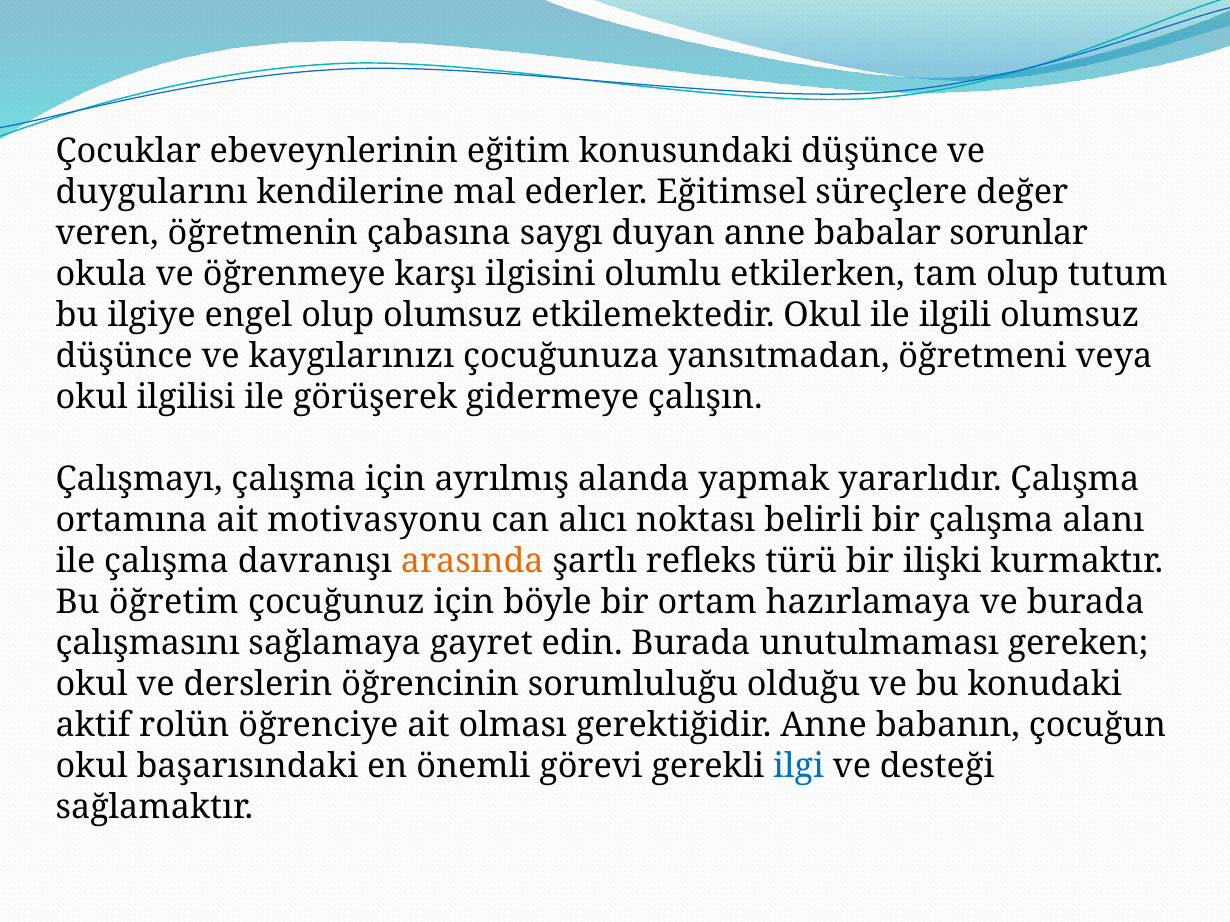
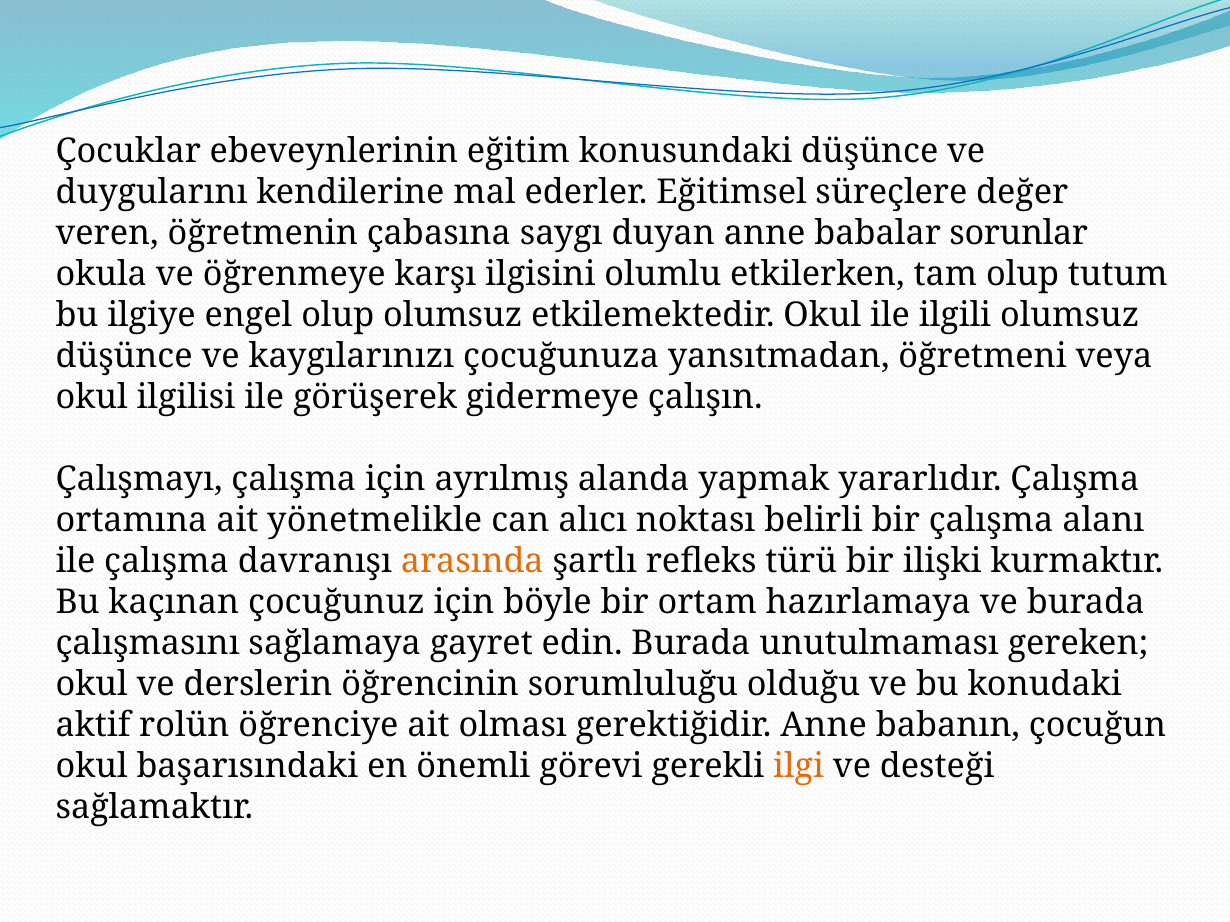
motivasyonu: motivasyonu -> yönetmelikle
öğretim: öğretim -> kaçınan
ilgi colour: blue -> orange
